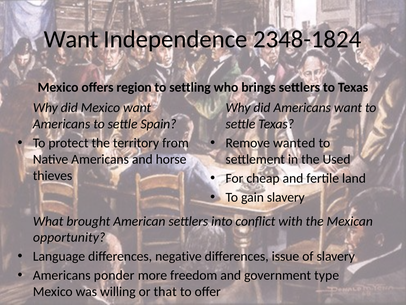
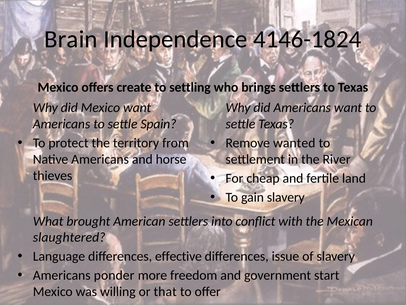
Want at (71, 39): Want -> Brain
2348-1824: 2348-1824 -> 4146-1824
region: region -> create
Used: Used -> River
opportunity: opportunity -> slaughtered
negative: negative -> effective
type: type -> start
